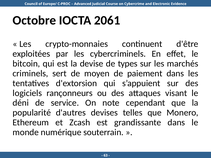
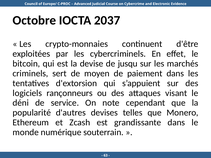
2061: 2061 -> 2037
types: types -> jusqu
